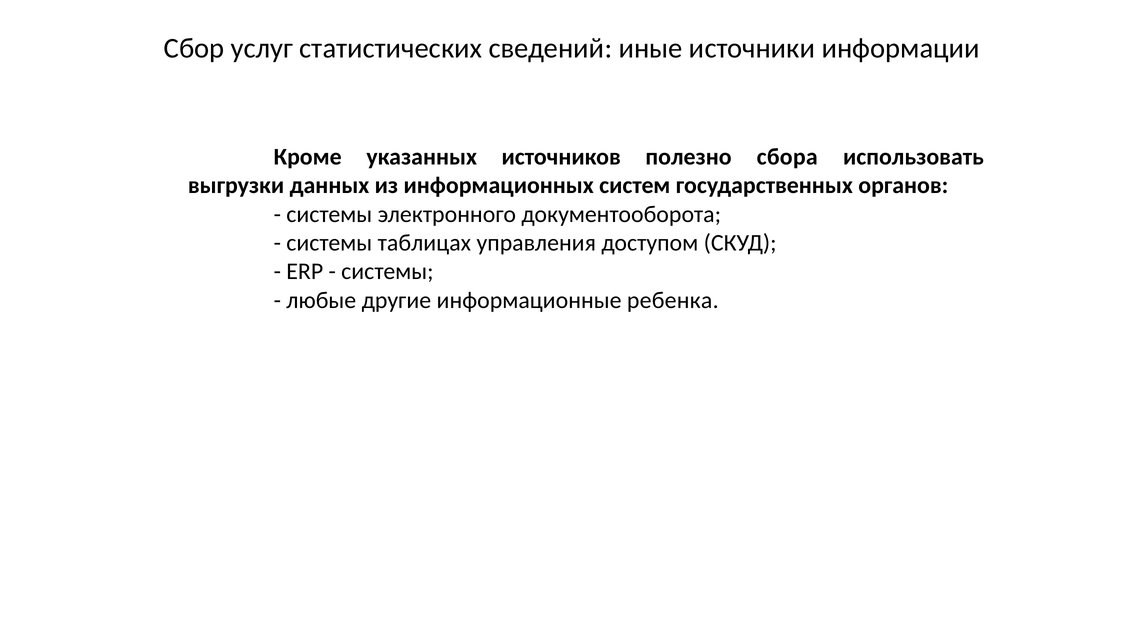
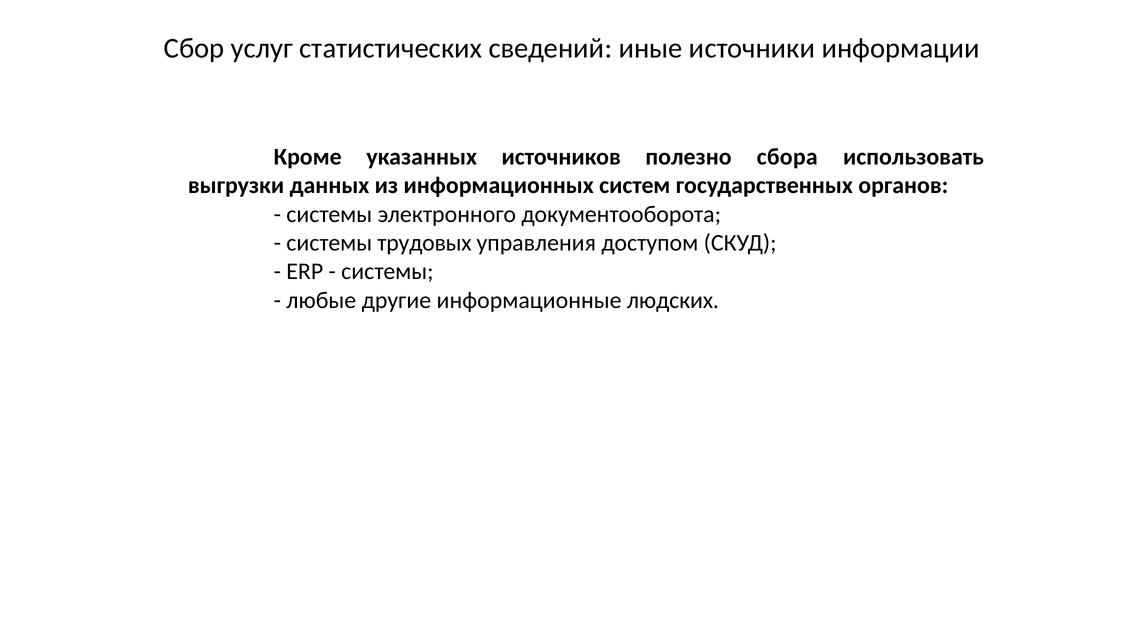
таблицах: таблицах -> трудовых
ребенка: ребенка -> людских
